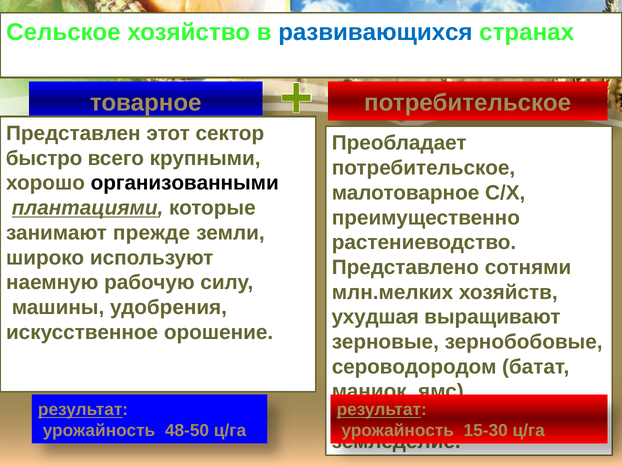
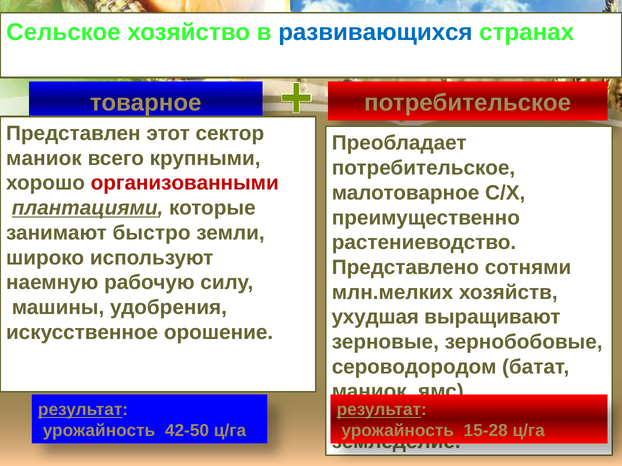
быстро at (44, 158): быстро -> маниок
организованными colour: black -> red
прежде: прежде -> быстро
48-50: 48-50 -> 42-50
15-30: 15-30 -> 15-28
